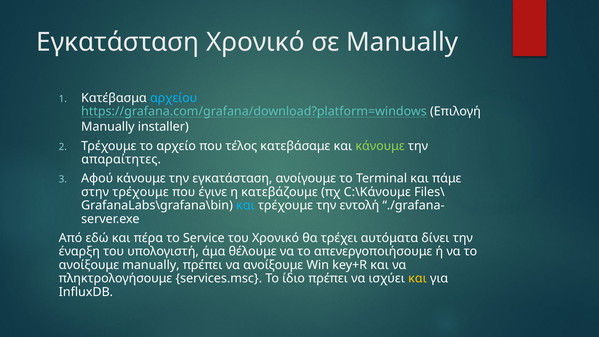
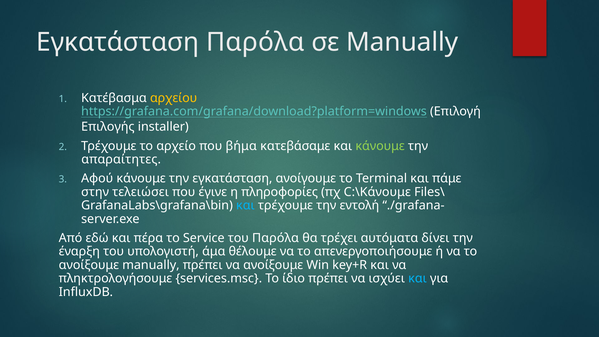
Εγκατάσταση Χρονικό: Χρονικό -> Παρόλα
αρχείου colour: light blue -> yellow
Manually at (108, 127): Manually -> Επιλογής
τέλος: τέλος -> βήμα
στην τρέχουμε: τρέχουμε -> τελειώσει
κατεβάζουμε: κατεβάζουμε -> πληροφορίες
του Χρονικό: Χρονικό -> Παρόλα
και at (418, 278) colour: yellow -> light blue
